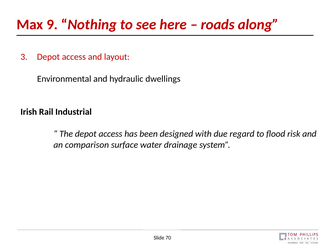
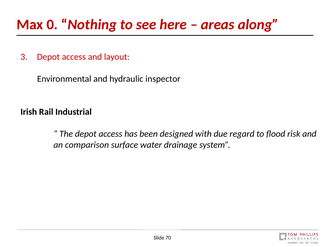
9: 9 -> 0
roads: roads -> areas
dwellings: dwellings -> inspector
